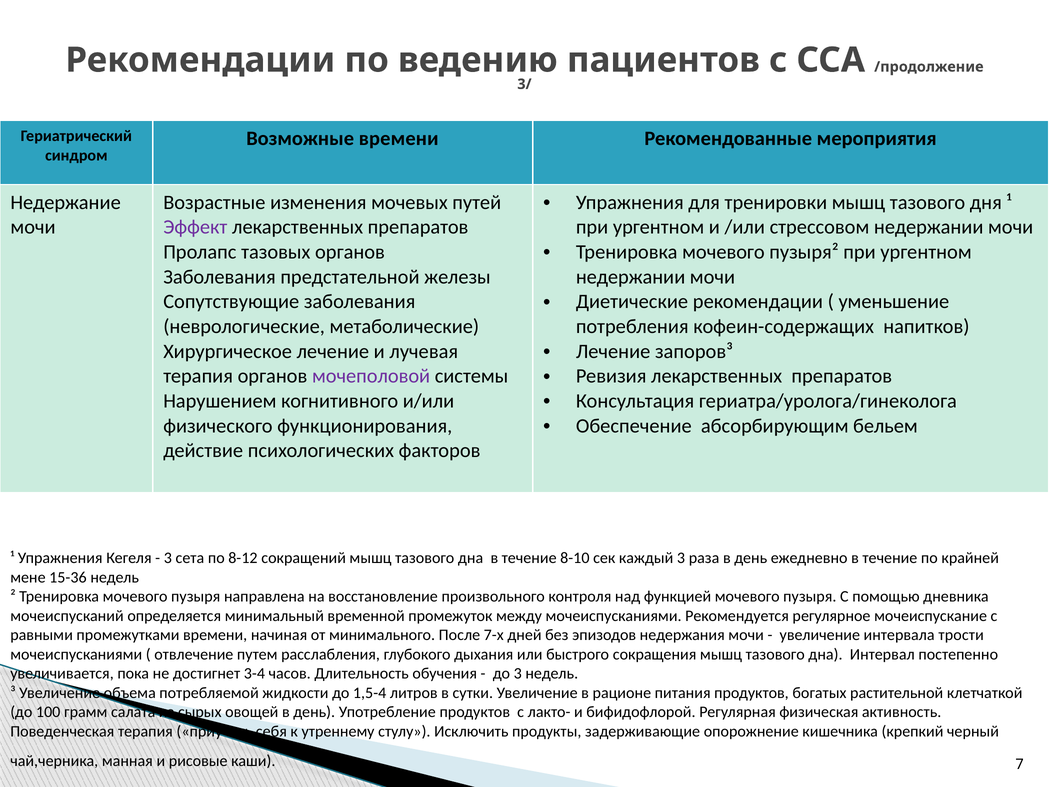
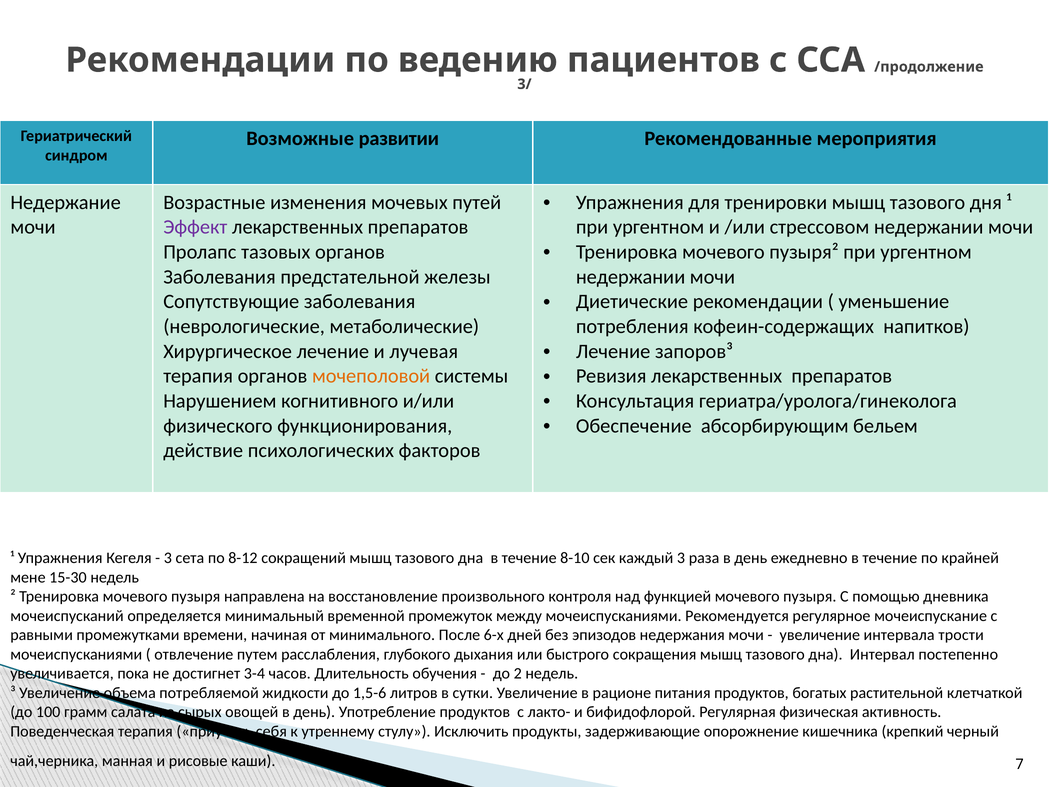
Возможные времени: времени -> развитии
мочеполовой colour: purple -> orange
15-36: 15-36 -> 15-30
7-х: 7-х -> 6-х
до 3: 3 -> 2
1,5-4: 1,5-4 -> 1,5-6
